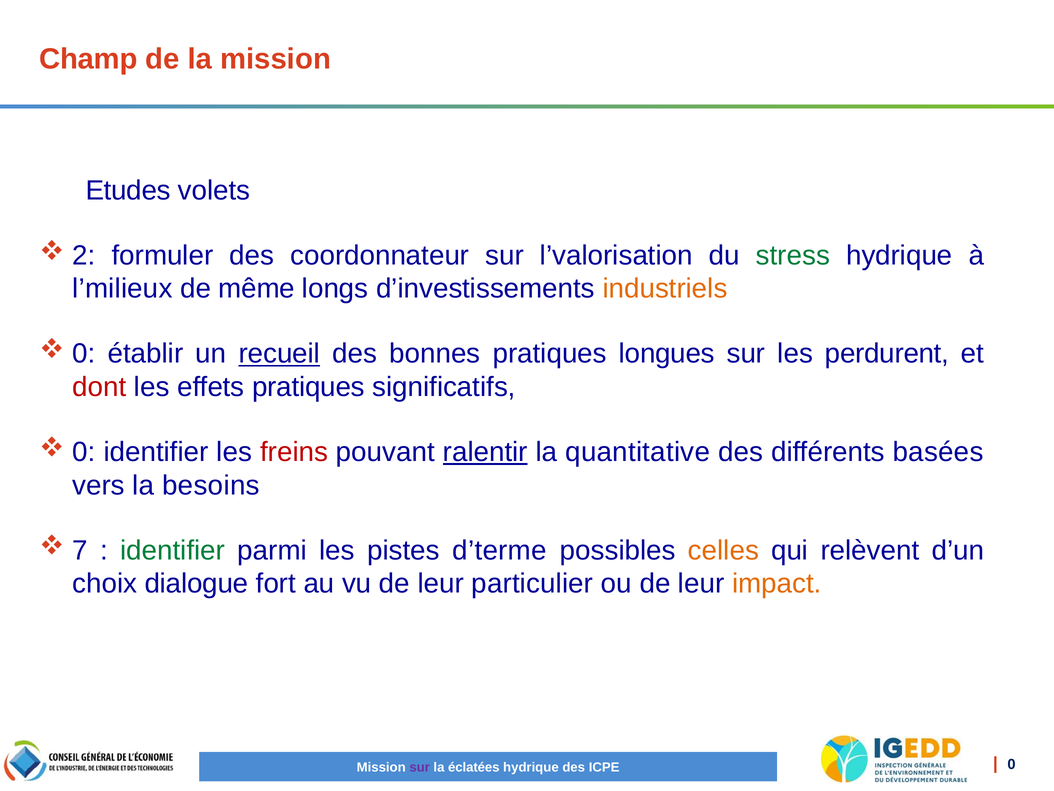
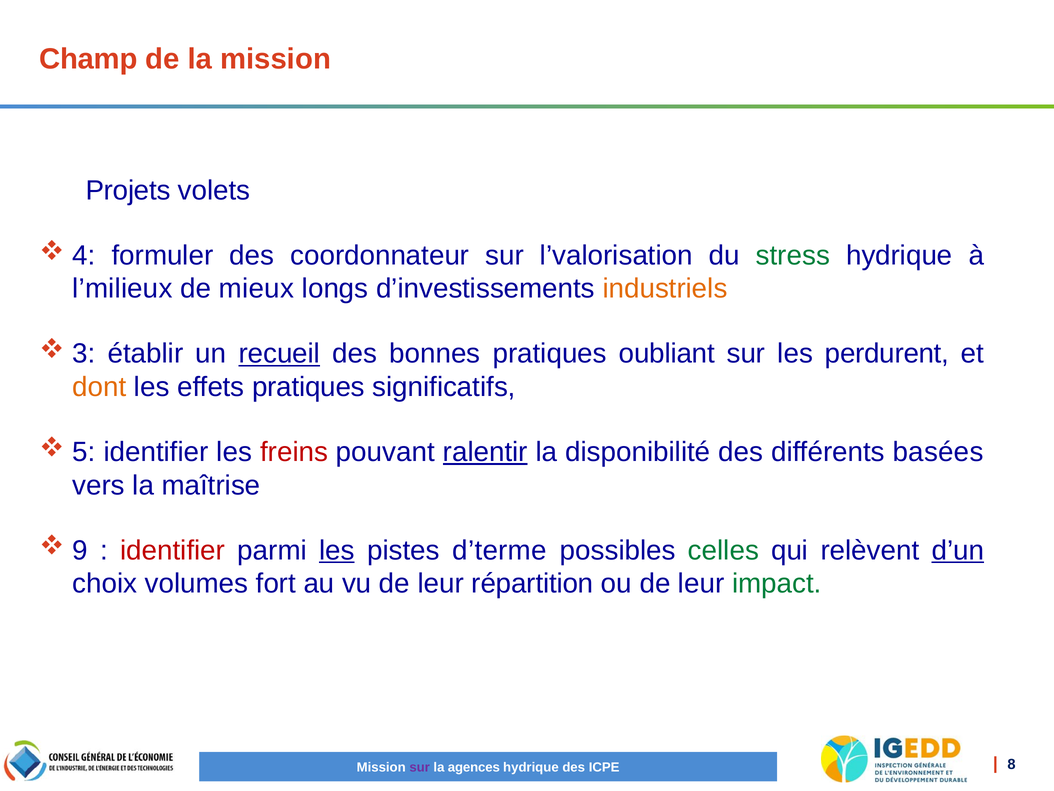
Etudes: Etudes -> Projets
2: 2 -> 4
même: même -> mieux
0 at (84, 353): 0 -> 3
longues: longues -> oubliant
dont colour: red -> orange
0 at (84, 452): 0 -> 5
quantitative: quantitative -> disponibilité
besoins: besoins -> maîtrise
7: 7 -> 9
identifier at (173, 550) colour: green -> red
les at (337, 550) underline: none -> present
celles colour: orange -> green
d’un underline: none -> present
dialogue: dialogue -> volumes
particulier: particulier -> répartition
impact colour: orange -> green
0 at (1012, 764): 0 -> 8
éclatées: éclatées -> agences
